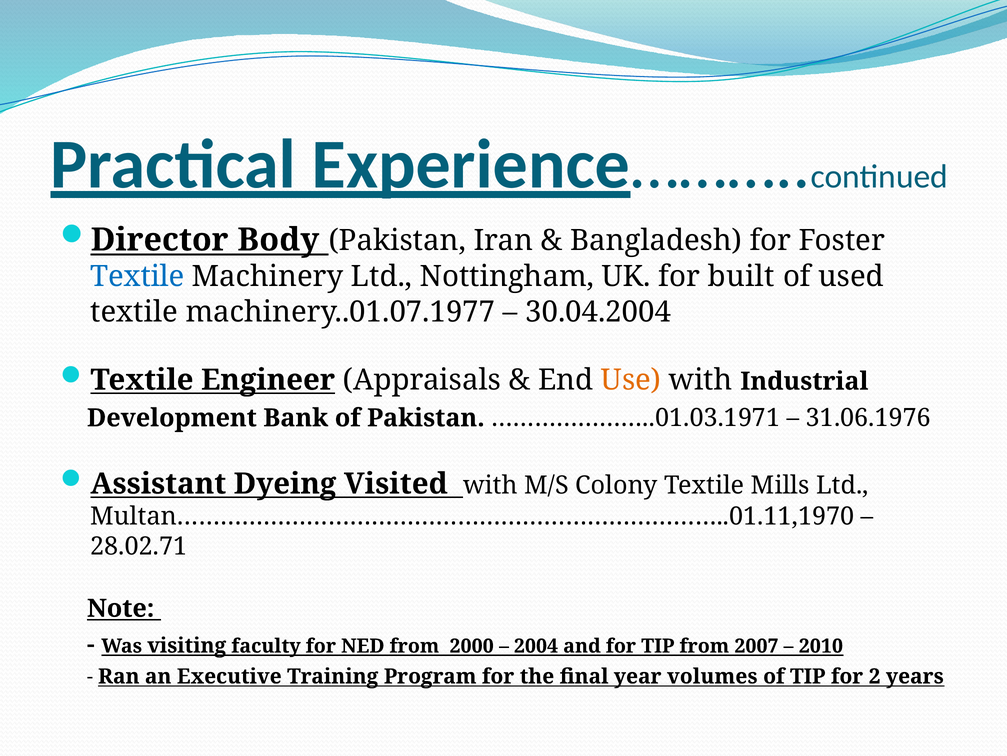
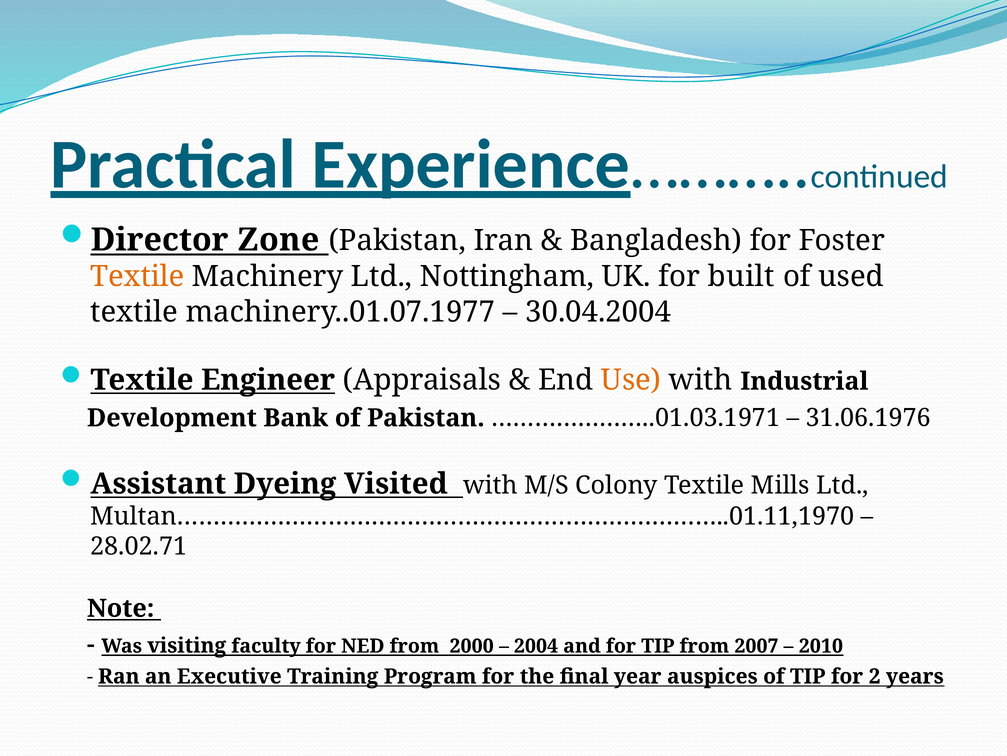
Body: Body -> Zone
Textile at (137, 276) colour: blue -> orange
volumes: volumes -> auspices
